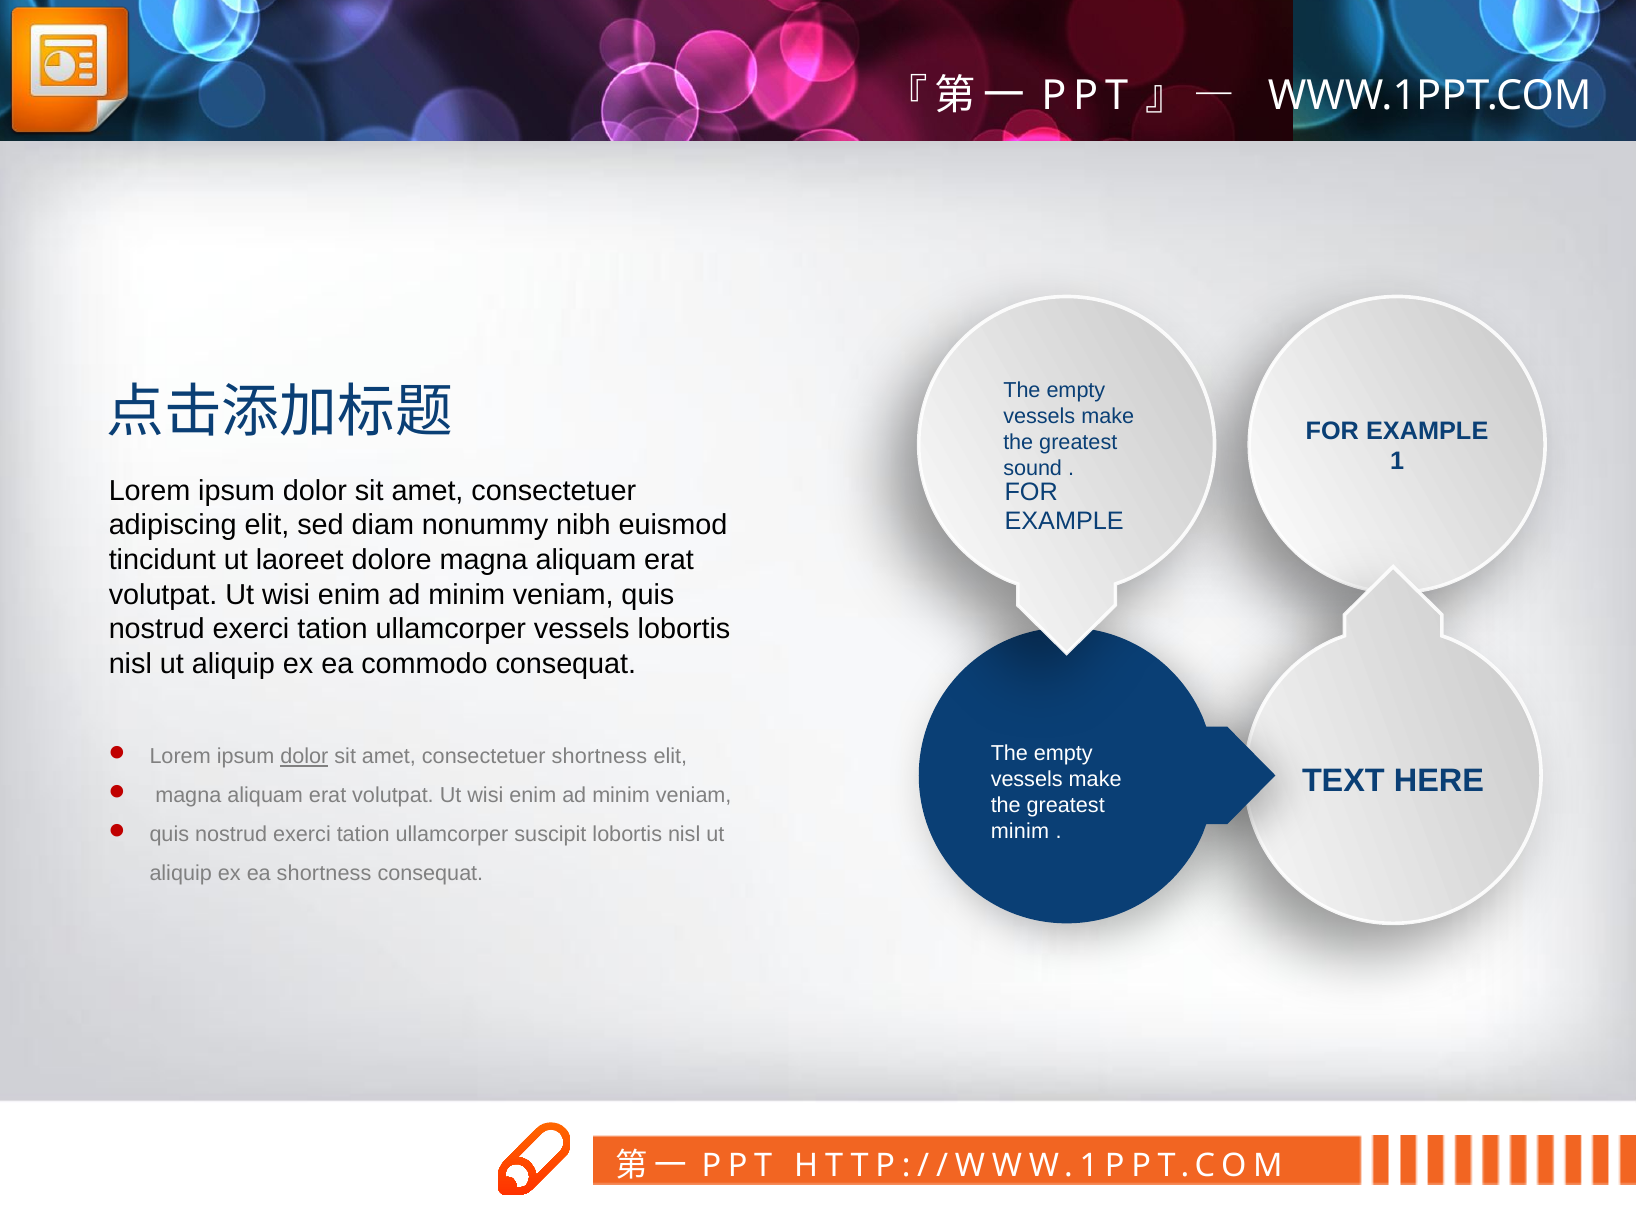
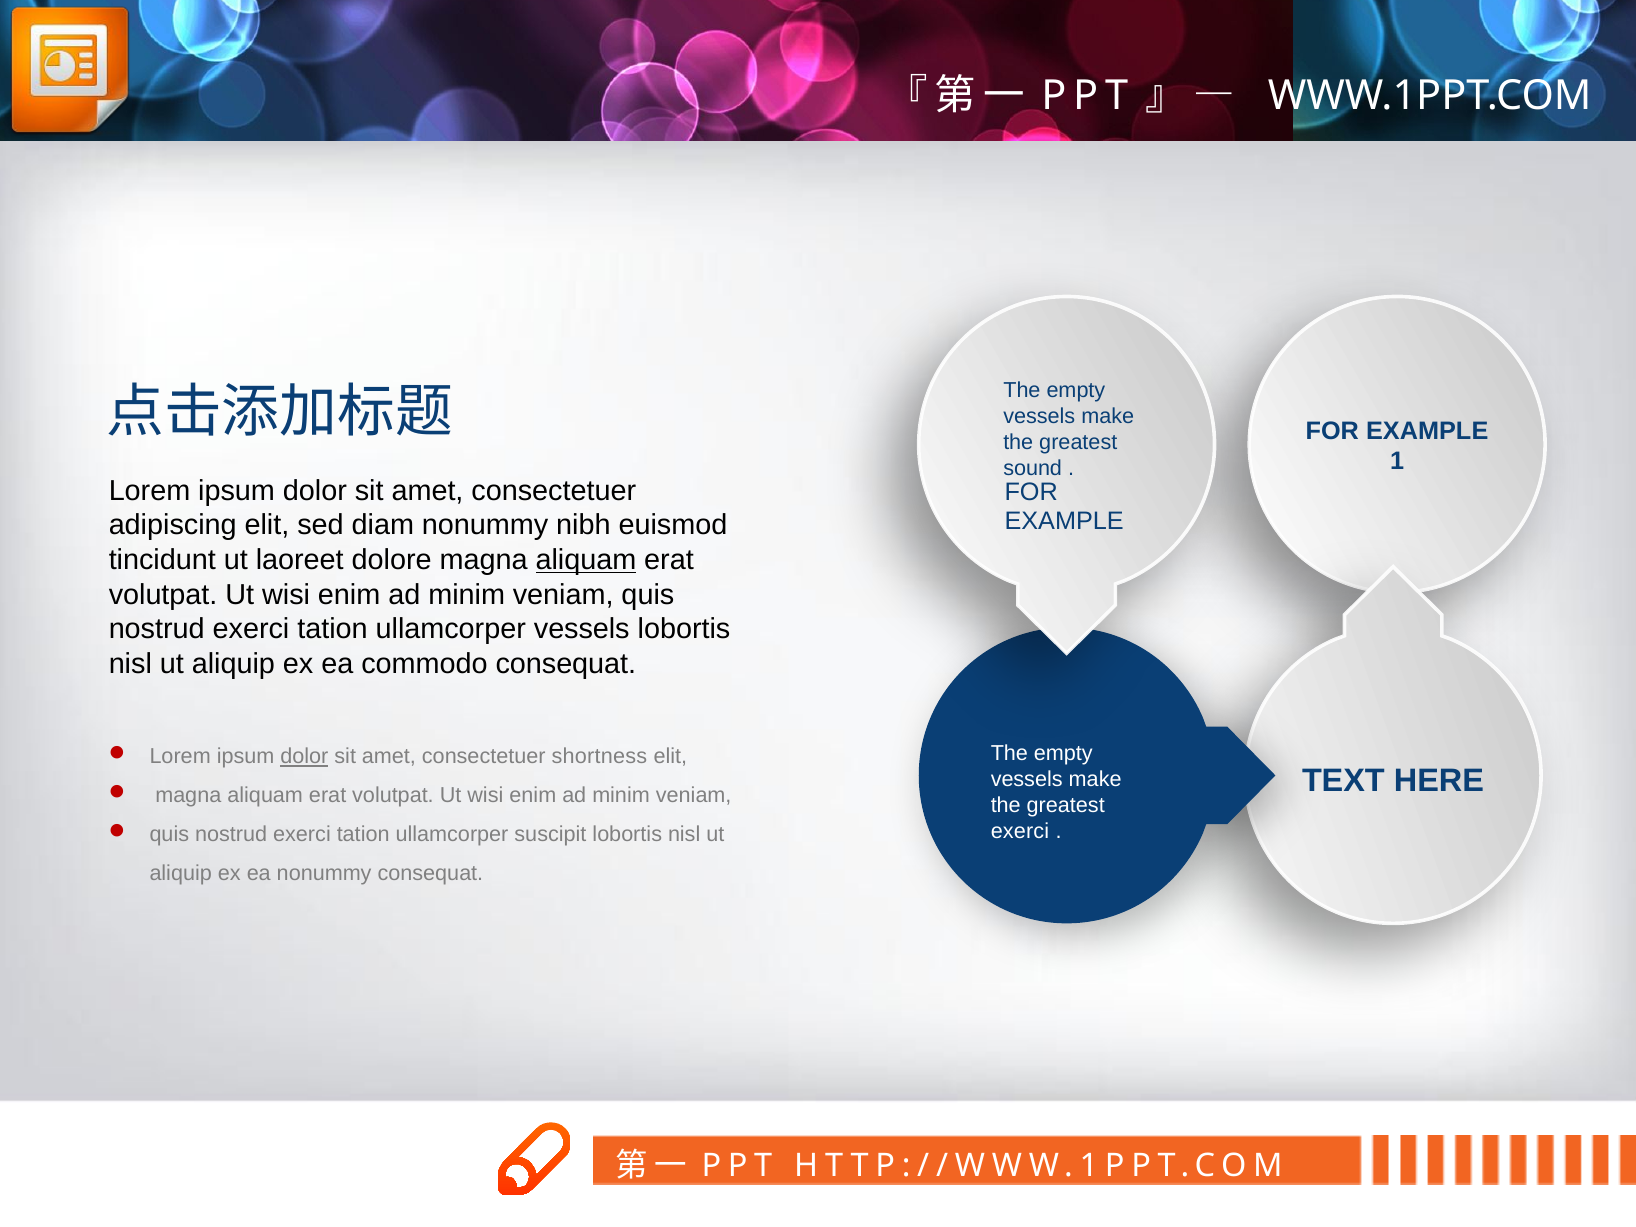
aliquam at (586, 560) underline: none -> present
minim at (1020, 831): minim -> exerci
ea shortness: shortness -> nonummy
